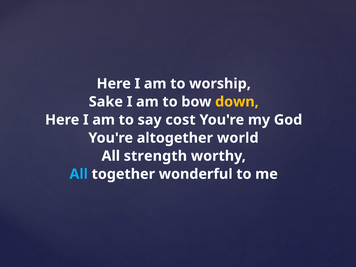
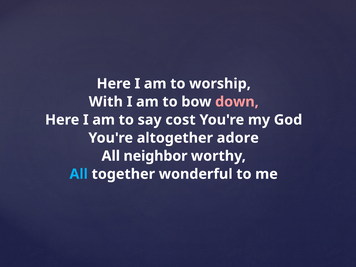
Sake: Sake -> With
down colour: yellow -> pink
world: world -> adore
strength: strength -> neighbor
